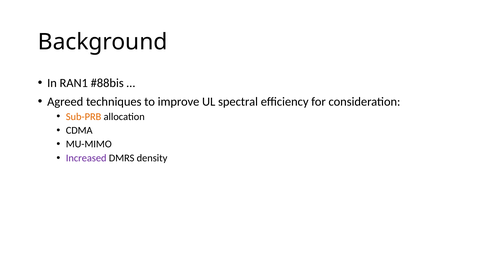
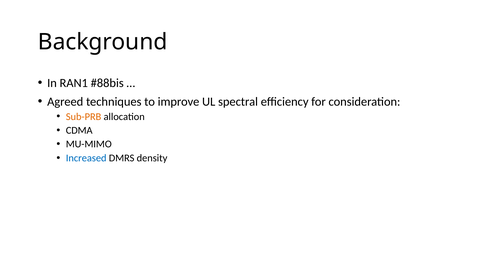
Increased colour: purple -> blue
